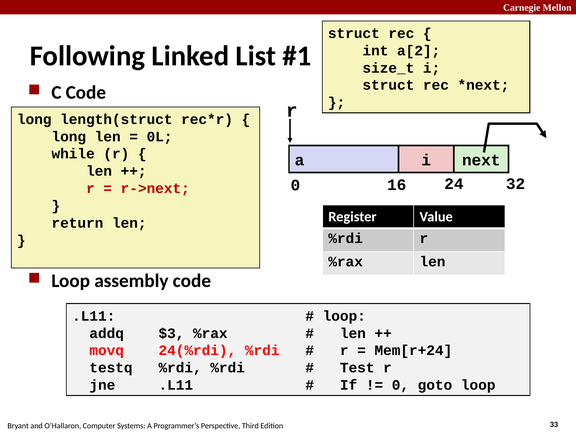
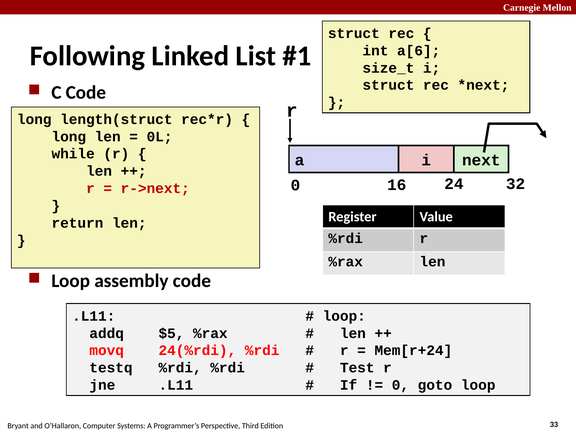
a[2: a[2 -> a[6
$3: $3 -> $5
